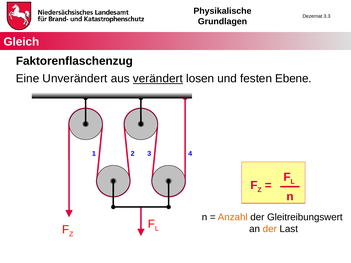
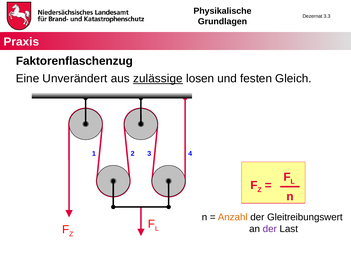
Gleich: Gleich -> Praxis
verändert: verändert -> zulässige
Ebene: Ebene -> Gleich
der at (270, 229) colour: orange -> purple
